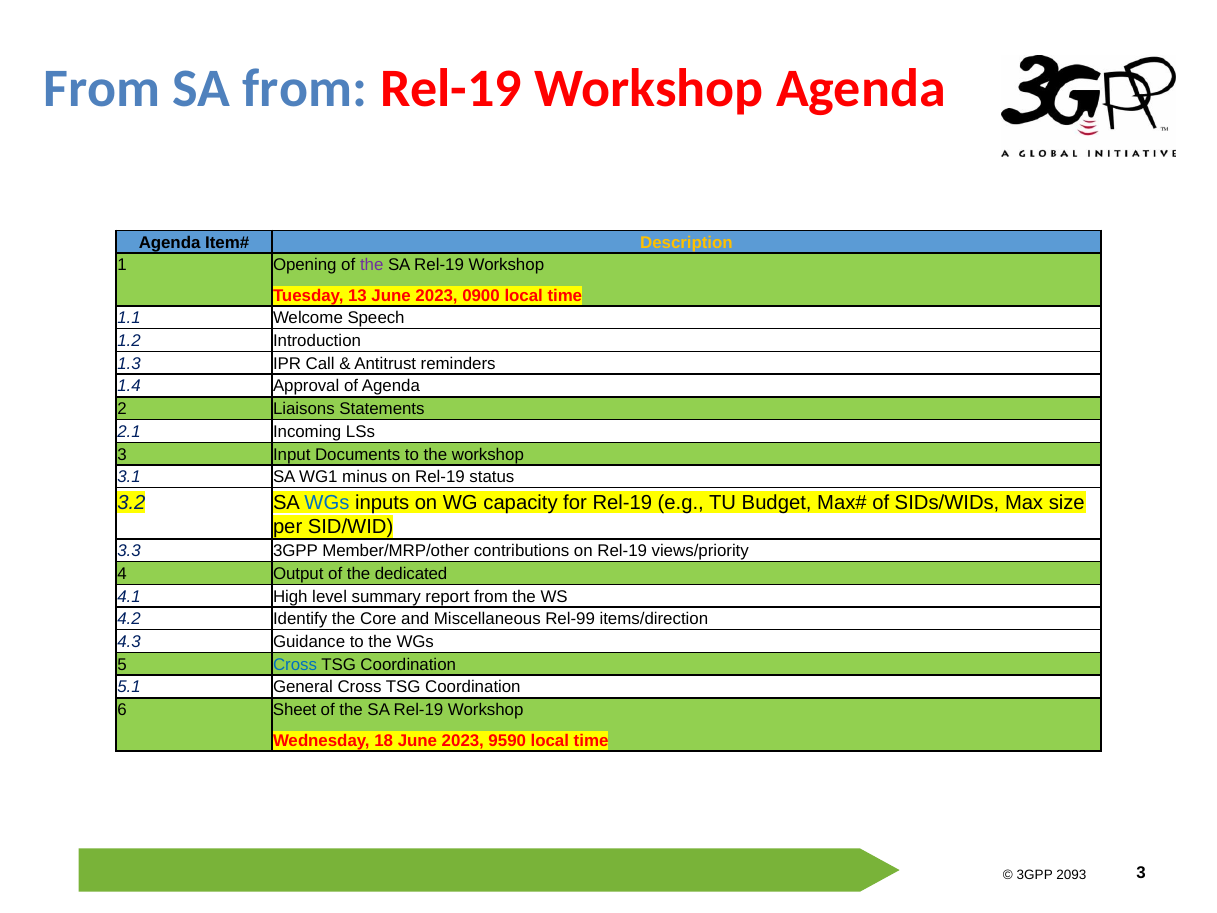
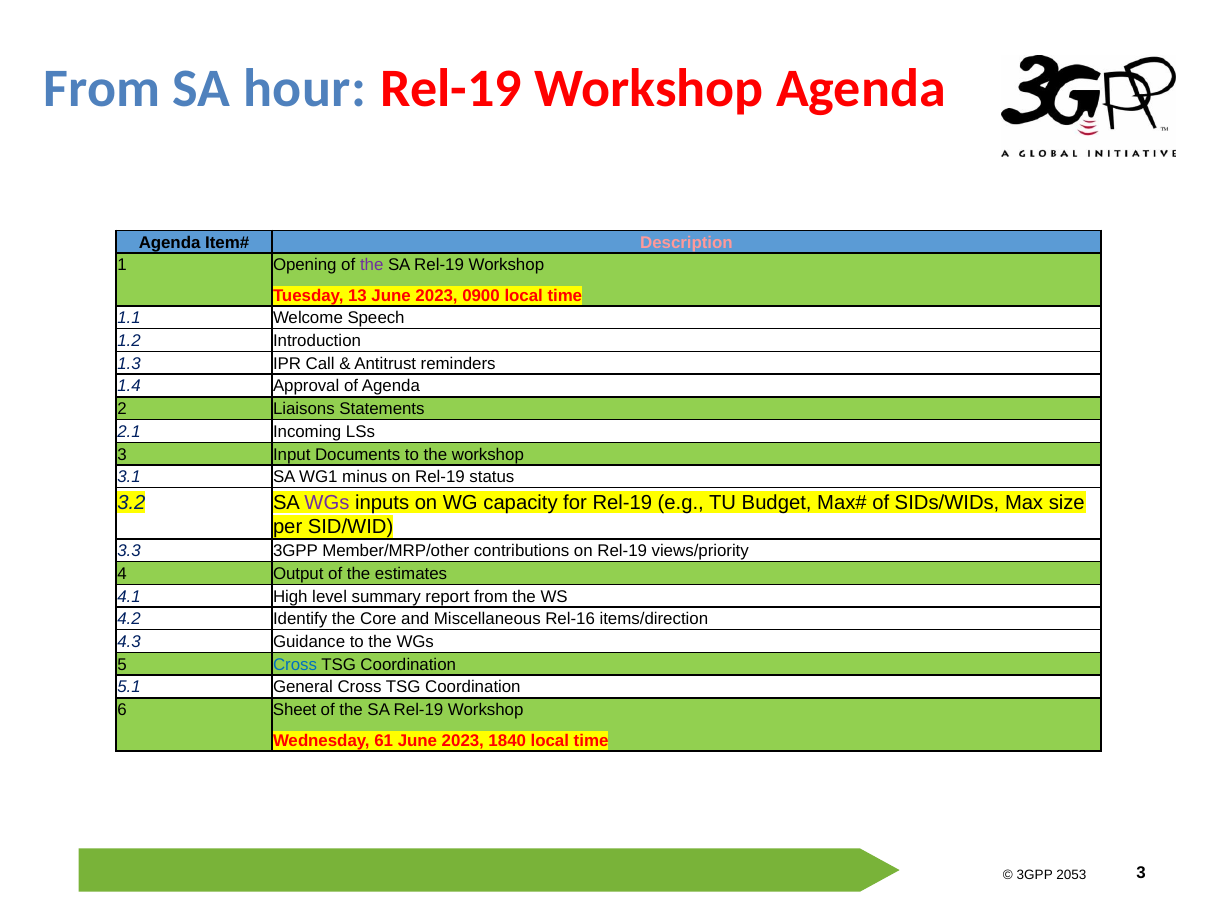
SA from: from -> hour
Description colour: yellow -> pink
WGs at (327, 502) colour: blue -> purple
dedicated: dedicated -> estimates
Rel-99: Rel-99 -> Rel-16
18: 18 -> 61
9590: 9590 -> 1840
2093: 2093 -> 2053
